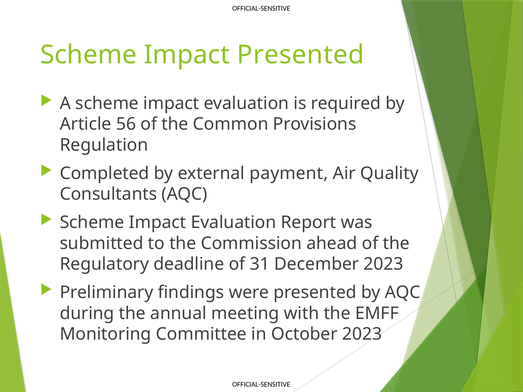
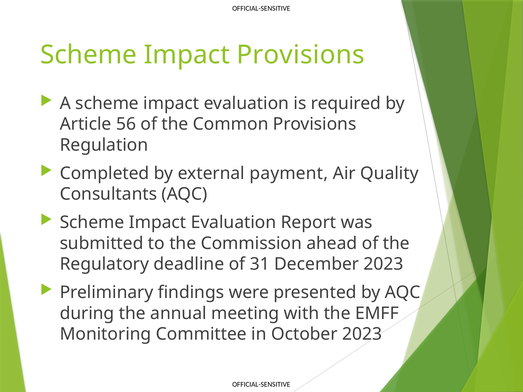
Impact Presented: Presented -> Provisions
